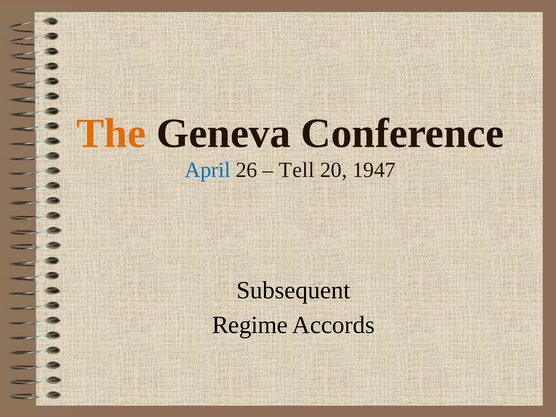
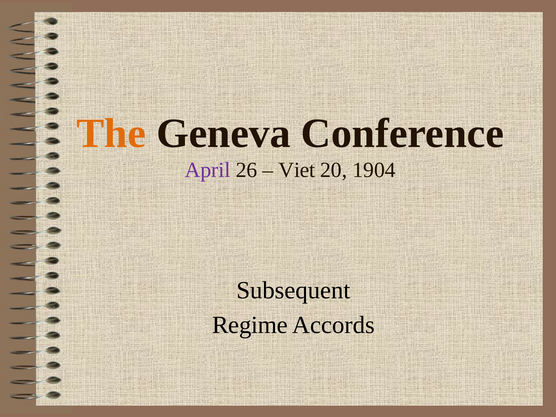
April colour: blue -> purple
Tell: Tell -> Viet
1947: 1947 -> 1904
